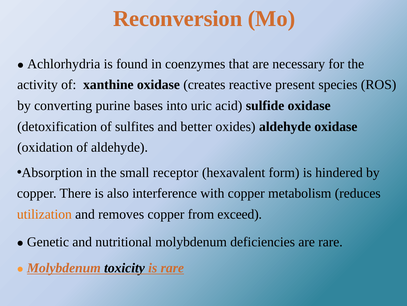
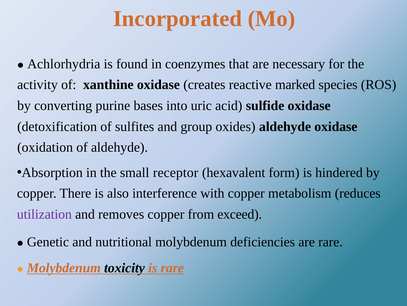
Reconversion: Reconversion -> Incorporated
present: present -> marked
better: better -> group
utilization colour: orange -> purple
